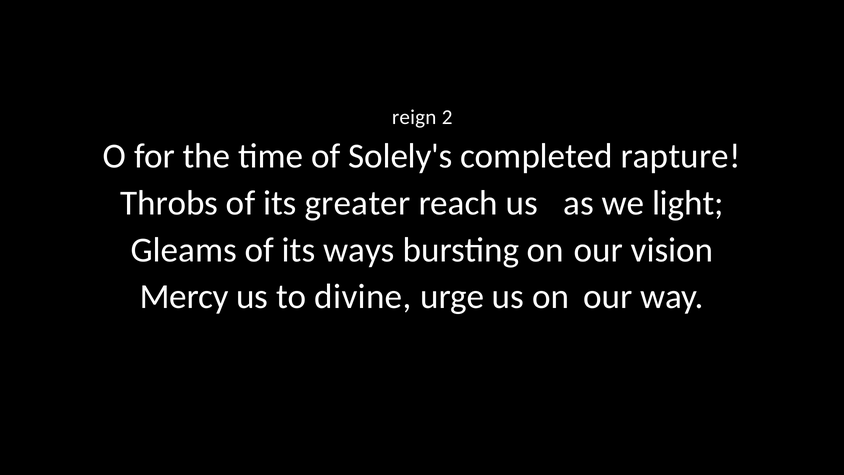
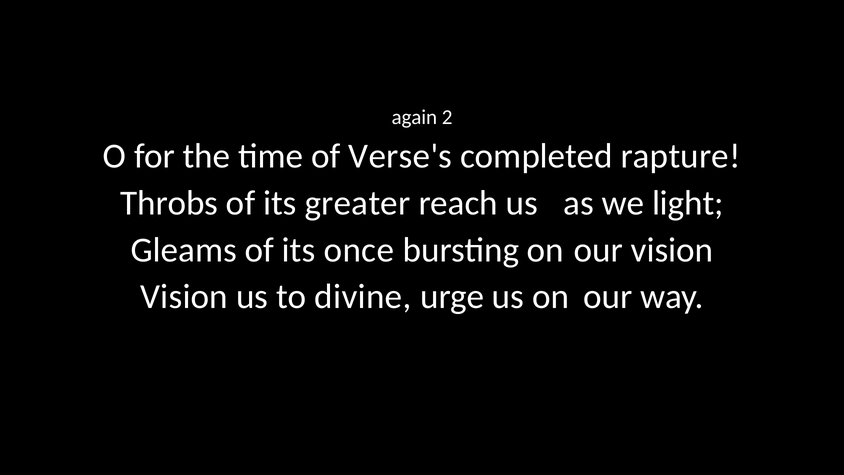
reign: reign -> again
Solely's: Solely's -> Verse's
ways: ways -> once
Mercy at (184, 297): Mercy -> Vision
